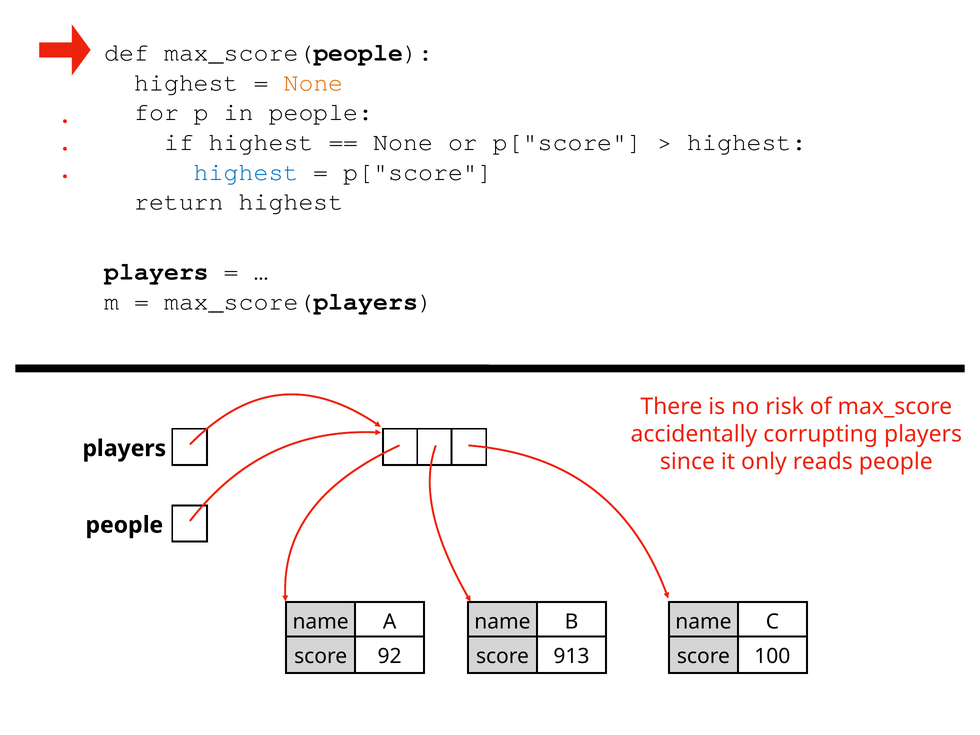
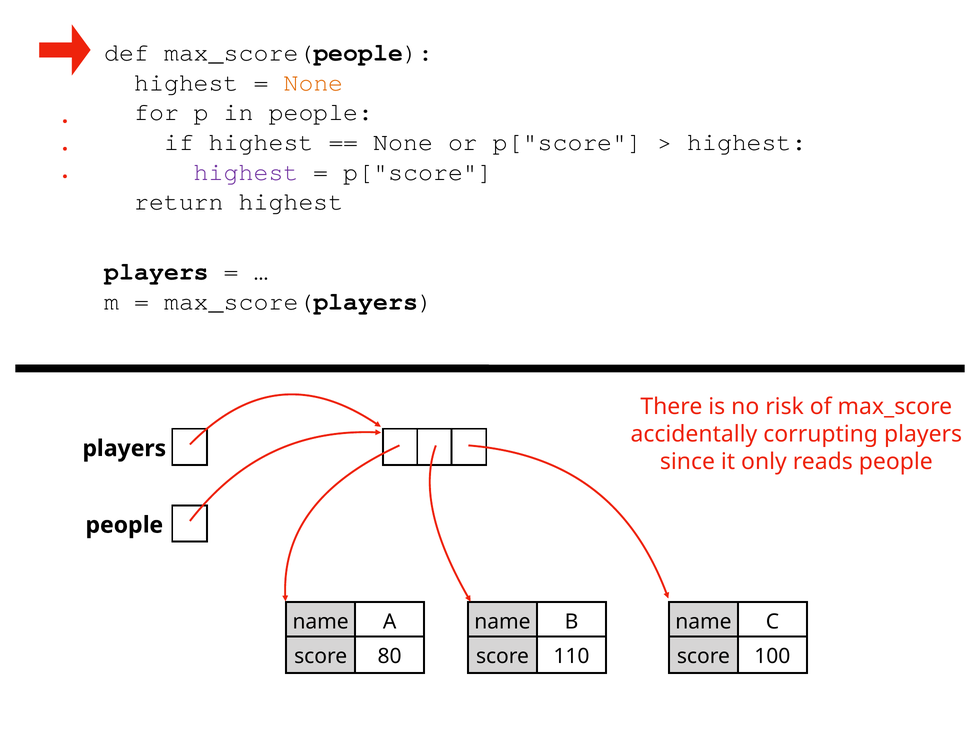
highest at (246, 172) colour: blue -> purple
92: 92 -> 80
913: 913 -> 110
